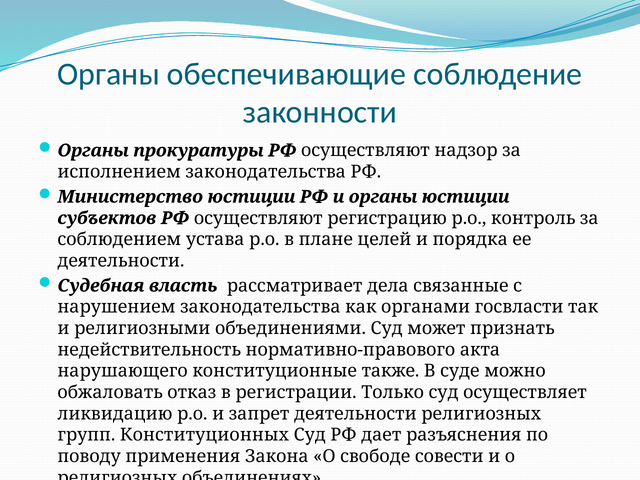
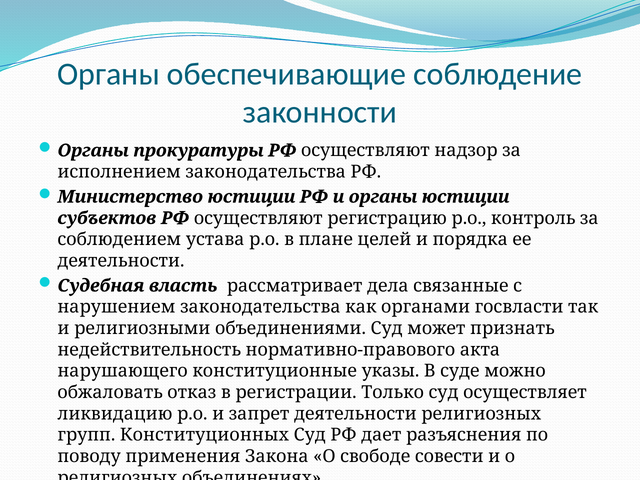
также: также -> указы
